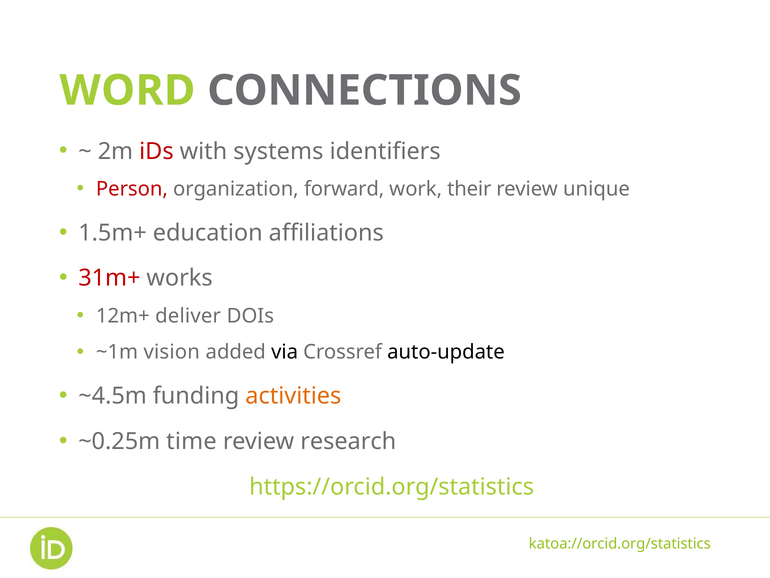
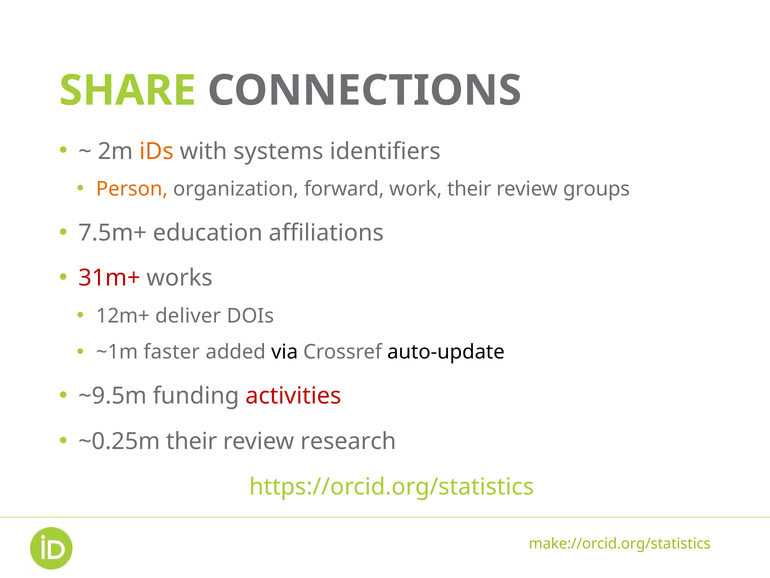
WORD: WORD -> SHARE
iDs colour: red -> orange
Person colour: red -> orange
unique: unique -> groups
1.5m+: 1.5m+ -> 7.5m+
vision: vision -> faster
~4.5m: ~4.5m -> ~9.5m
activities colour: orange -> red
~0.25m time: time -> their
katoa://orcid.org/statistics: katoa://orcid.org/statistics -> make://orcid.org/statistics
